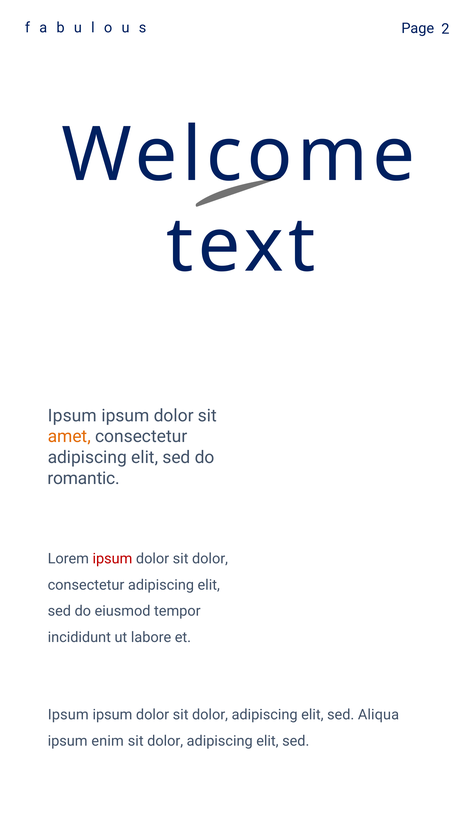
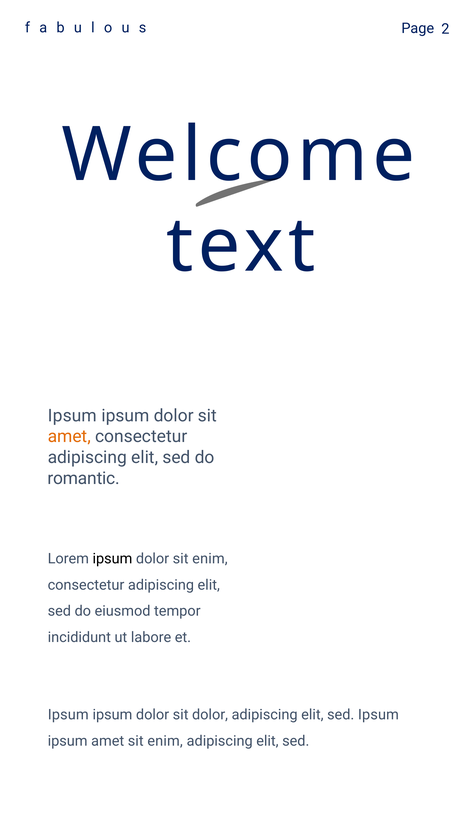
ipsum at (112, 559) colour: red -> black
dolor at (210, 559): dolor -> enim
Aliqua at (378, 715): Aliqua -> Ipsum
ipsum enim: enim -> amet
dolor at (165, 741): dolor -> enim
